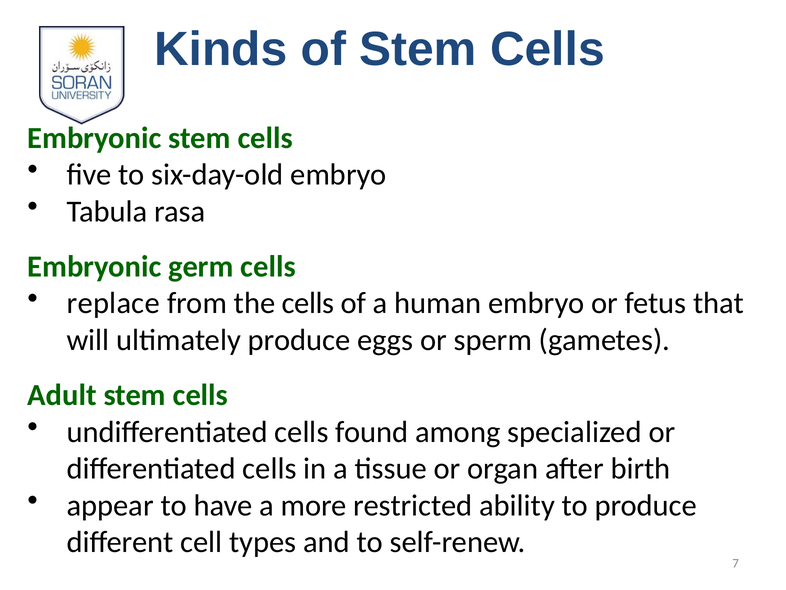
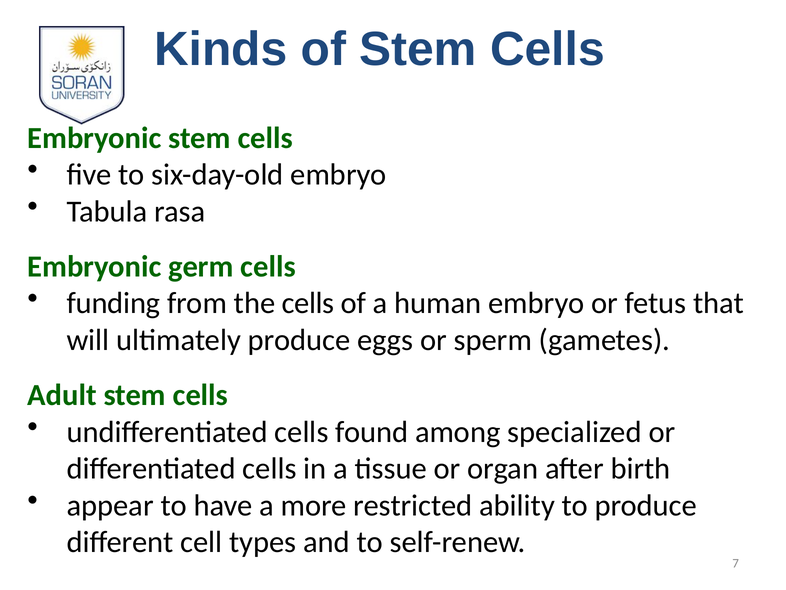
replace: replace -> funding
